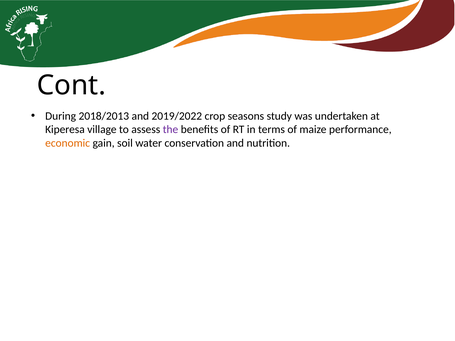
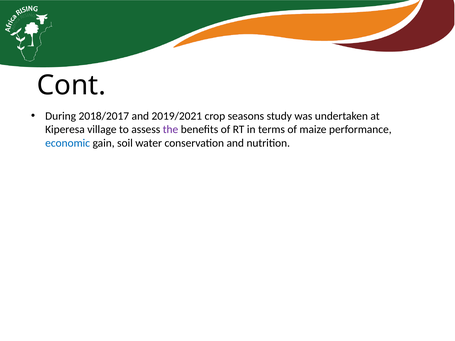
2018/2013: 2018/2013 -> 2018/2017
2019/2022: 2019/2022 -> 2019/2021
economic colour: orange -> blue
